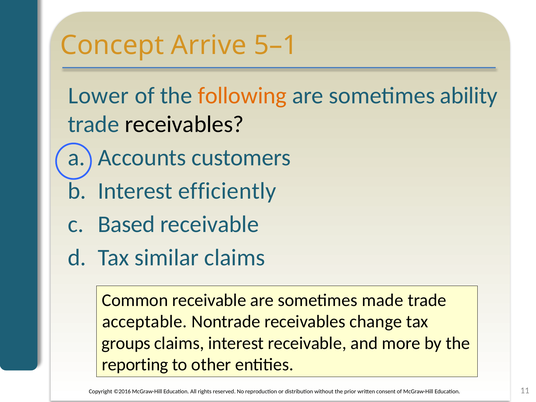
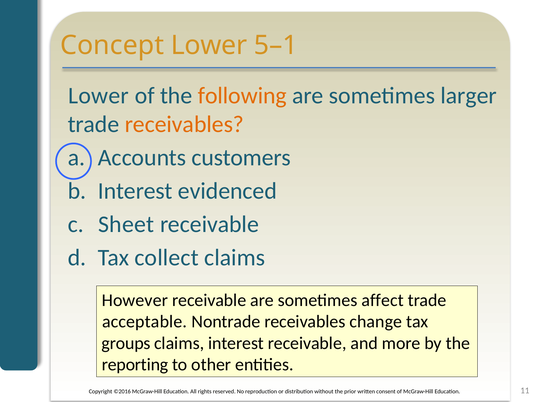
Concept Arrive: Arrive -> Lower
ability: ability -> larger
receivables at (184, 124) colour: black -> orange
efficiently: efficiently -> evidenced
Based: Based -> Sheet
similar: similar -> collect
Common: Common -> However
made: made -> affect
